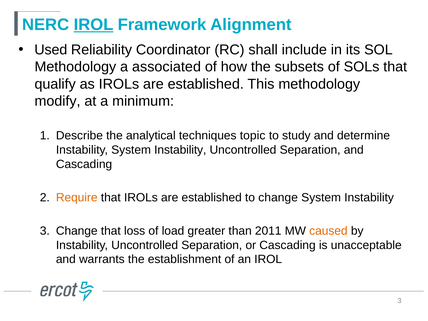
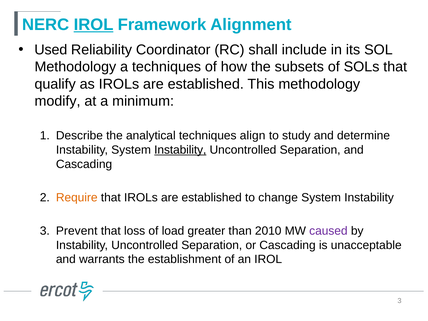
a associated: associated -> techniques
topic: topic -> align
Instability at (180, 150) underline: none -> present
3 Change: Change -> Prevent
2011: 2011 -> 2010
caused colour: orange -> purple
